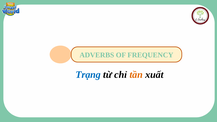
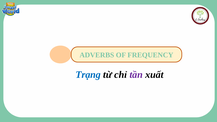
tần colour: orange -> purple
